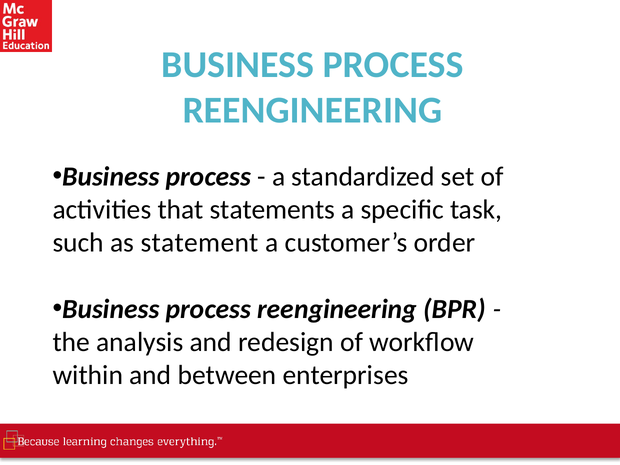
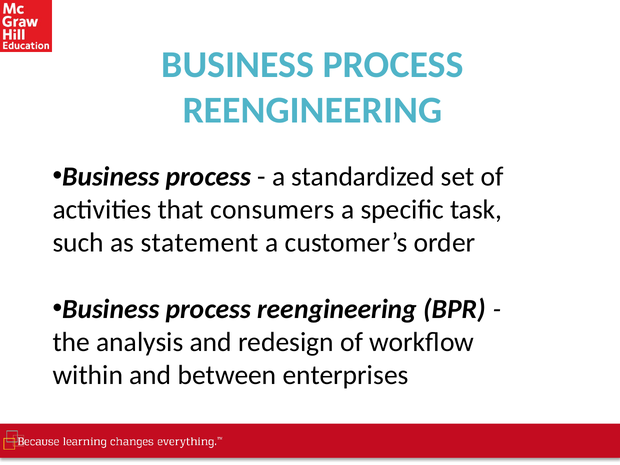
statements: statements -> consumers
